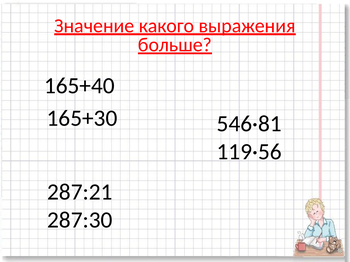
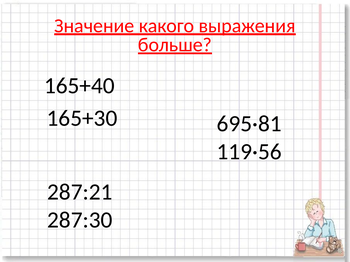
546·81: 546·81 -> 695·81
